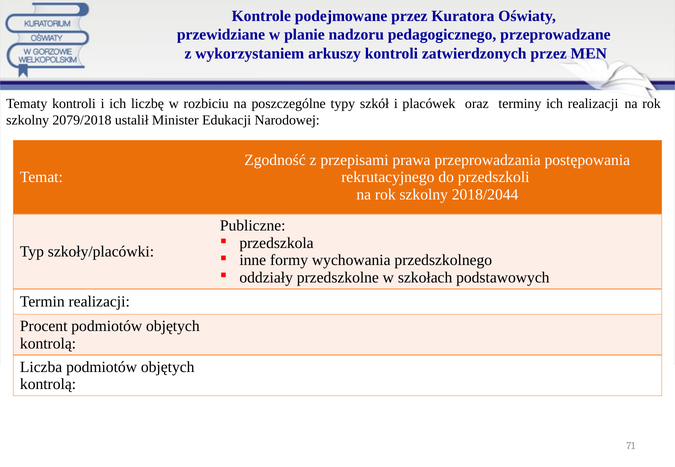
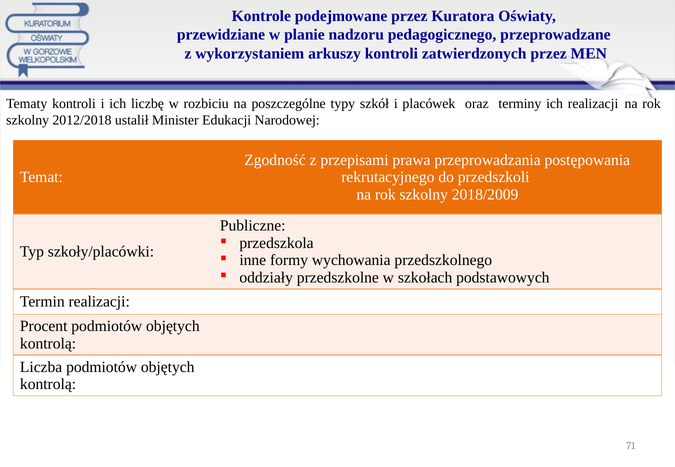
2079/2018: 2079/2018 -> 2012/2018
2018/2044: 2018/2044 -> 2018/2009
